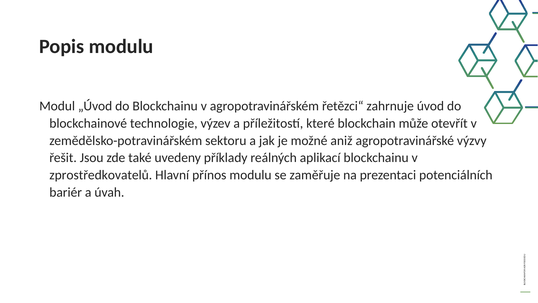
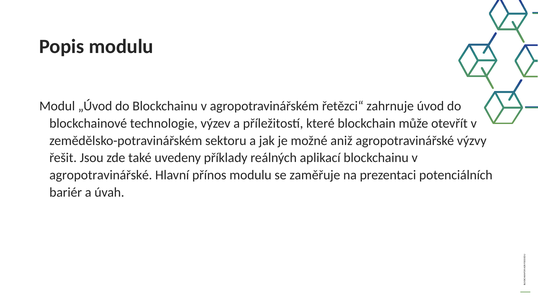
zprostředkovatelů at (101, 175): zprostředkovatelů -> agropotravinářské
